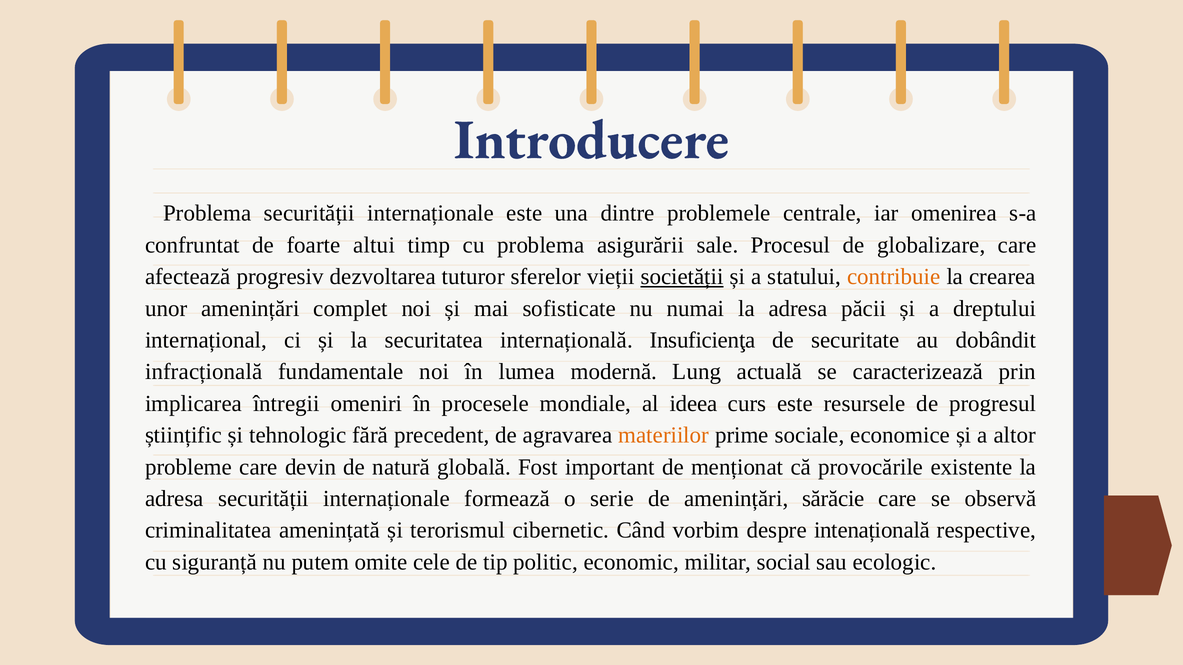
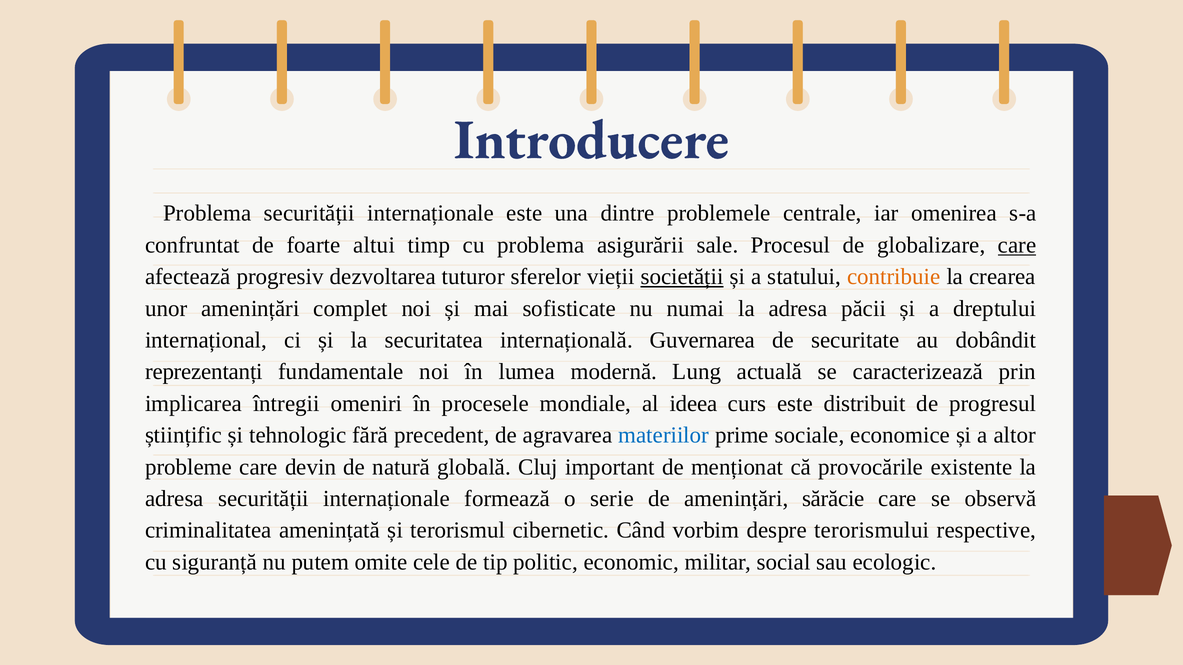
care at (1017, 245) underline: none -> present
Insuficienţa: Insuficienţa -> Guvernarea
infracțională: infracțională -> reprezentanți
resursele: resursele -> distribuit
materiilor colour: orange -> blue
Fost: Fost -> Cluj
intenațională: intenațională -> terorismului
